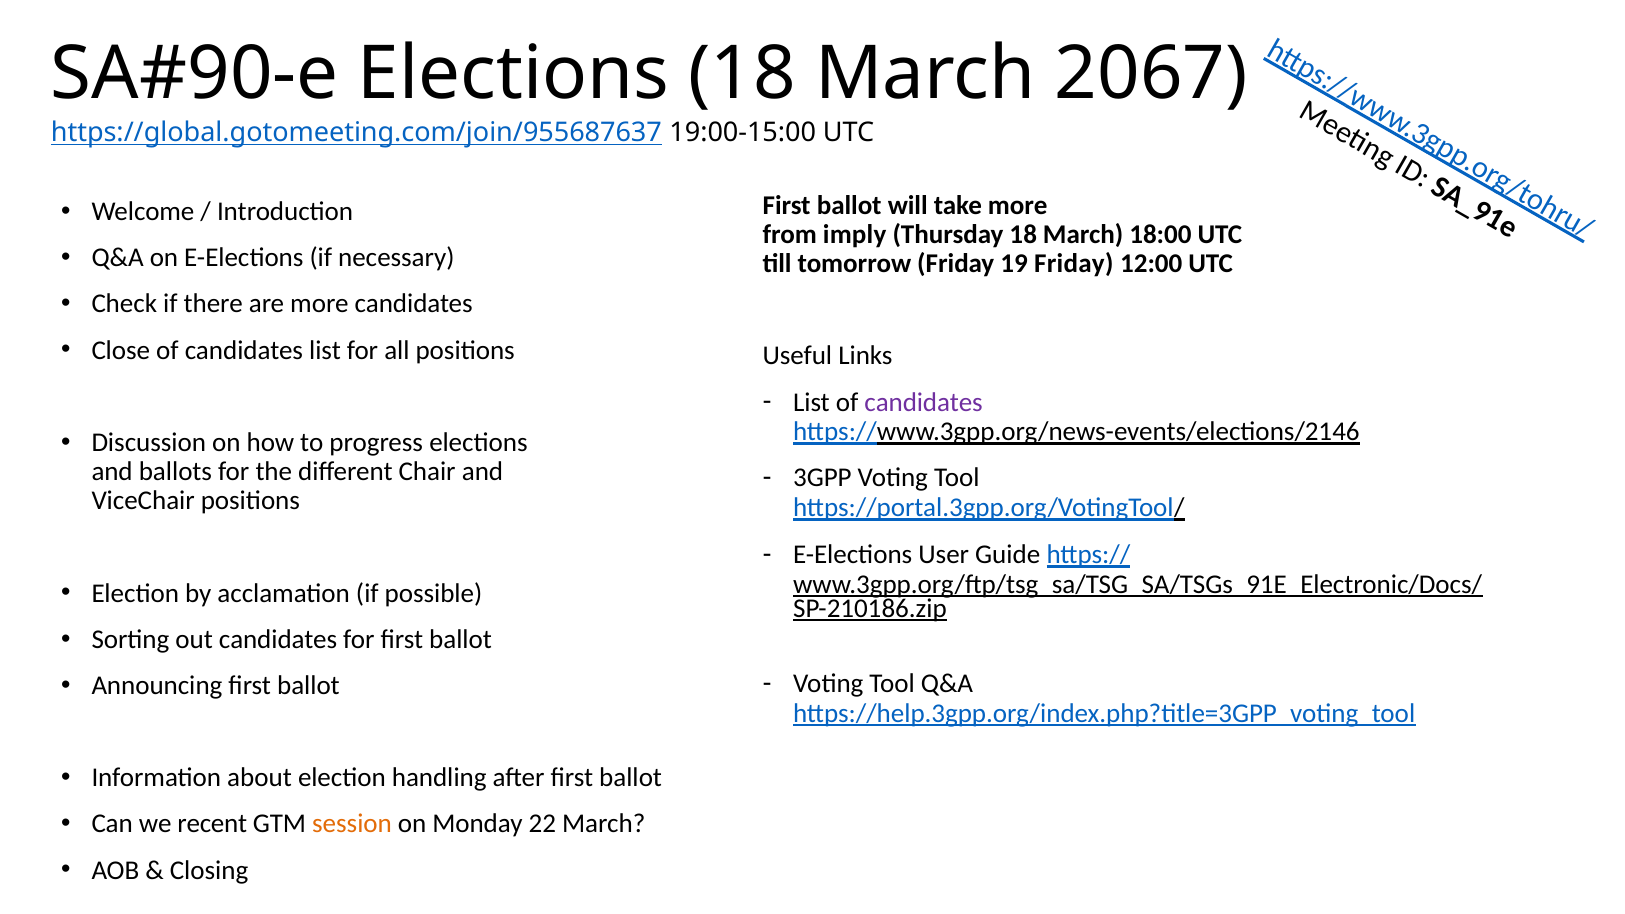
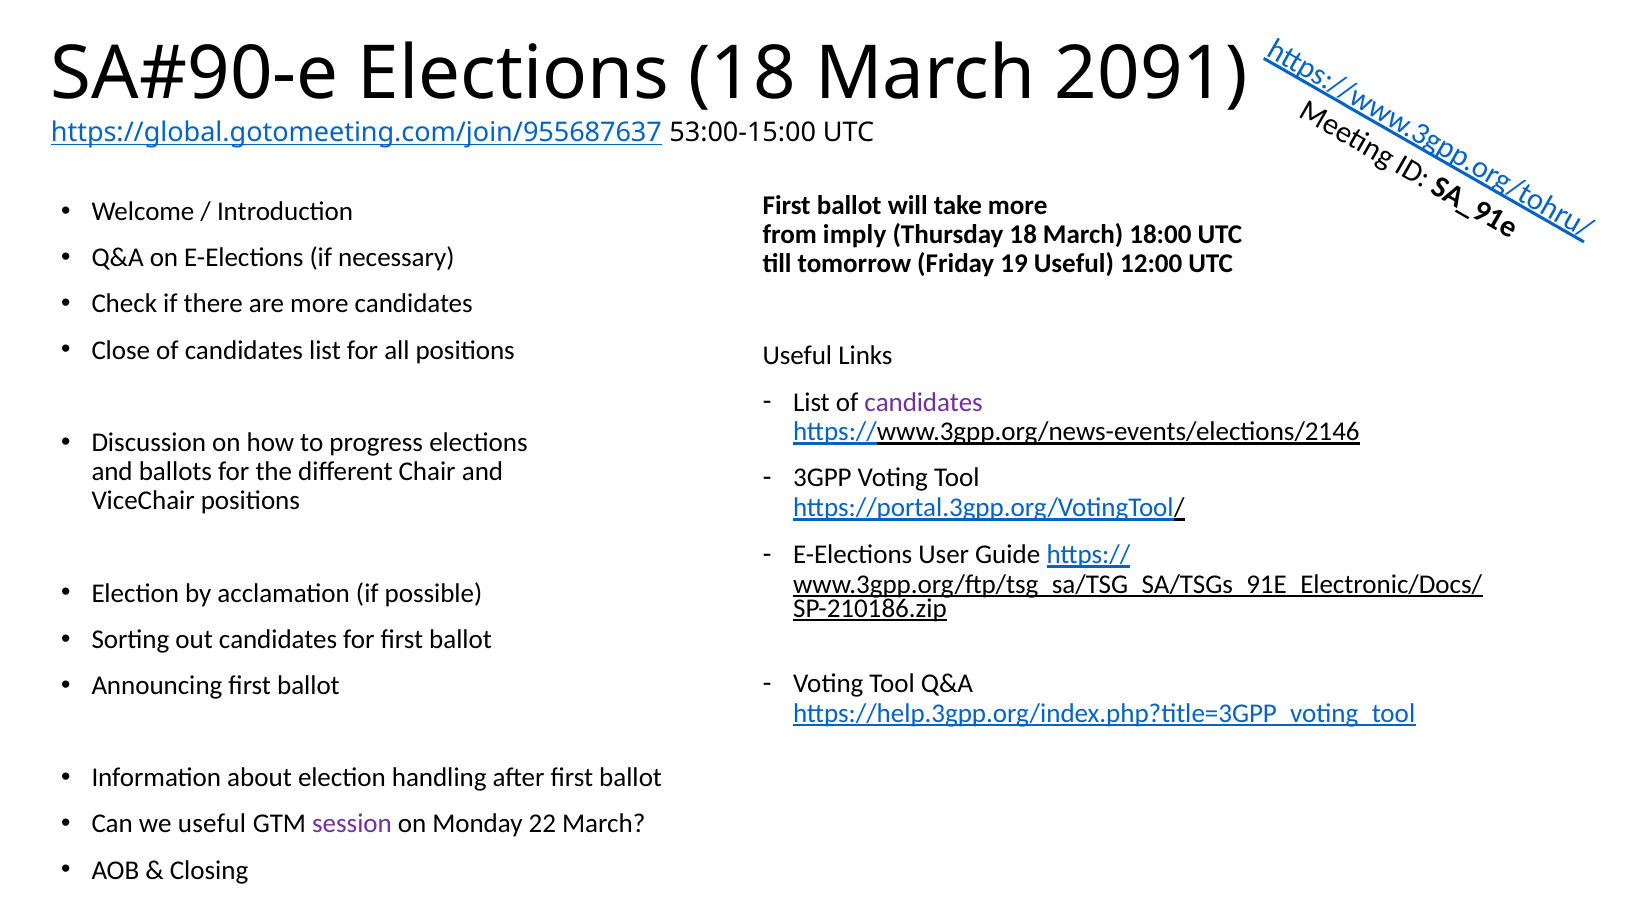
2067: 2067 -> 2091
19:00-15:00: 19:00-15:00 -> 53:00-15:00
19 Friday: Friday -> Useful
we recent: recent -> useful
session colour: orange -> purple
